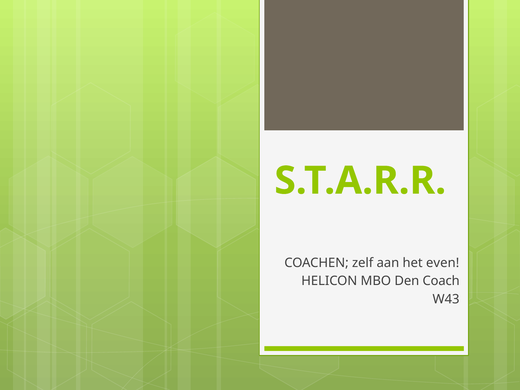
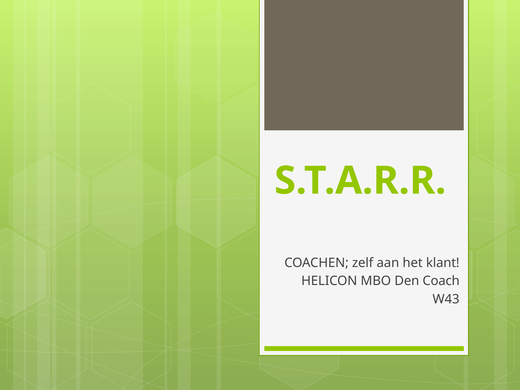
even: even -> klant
